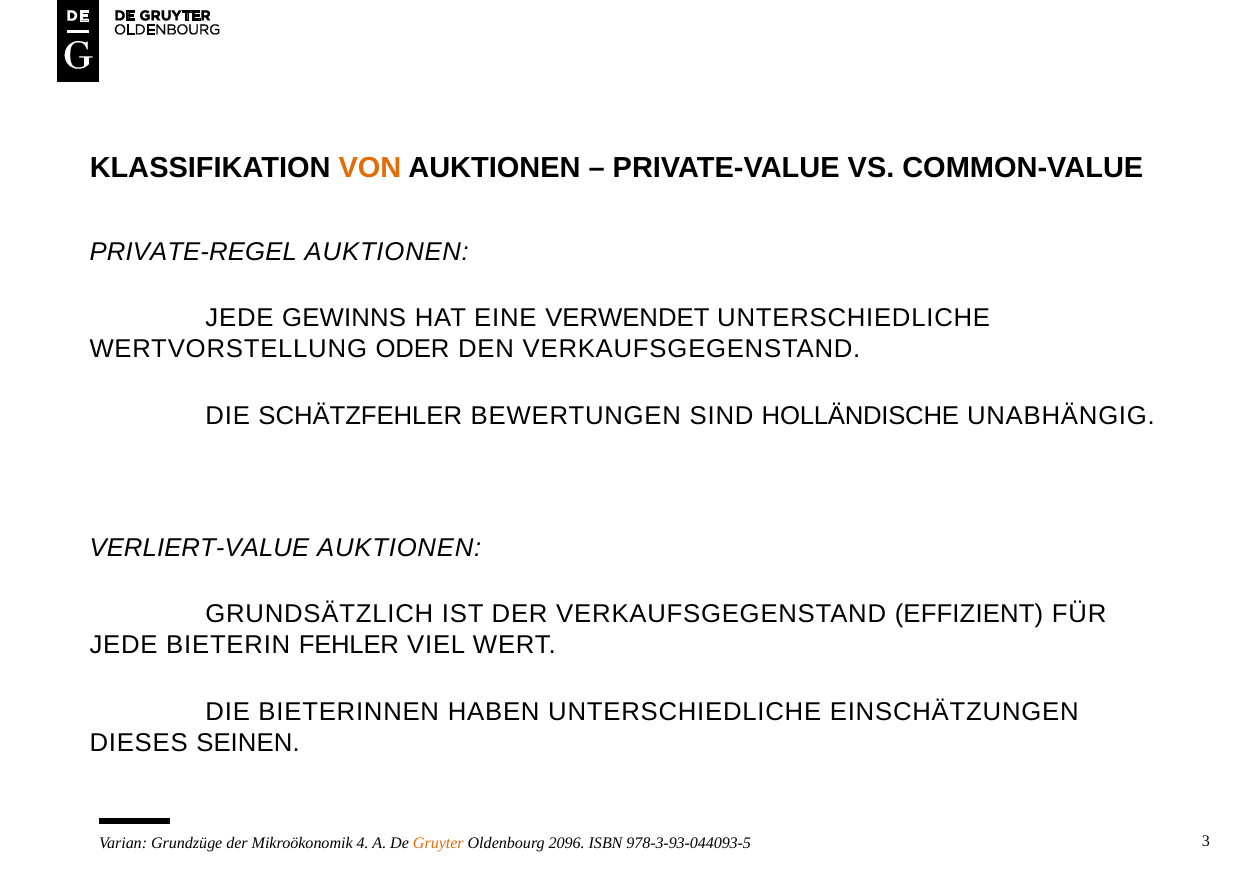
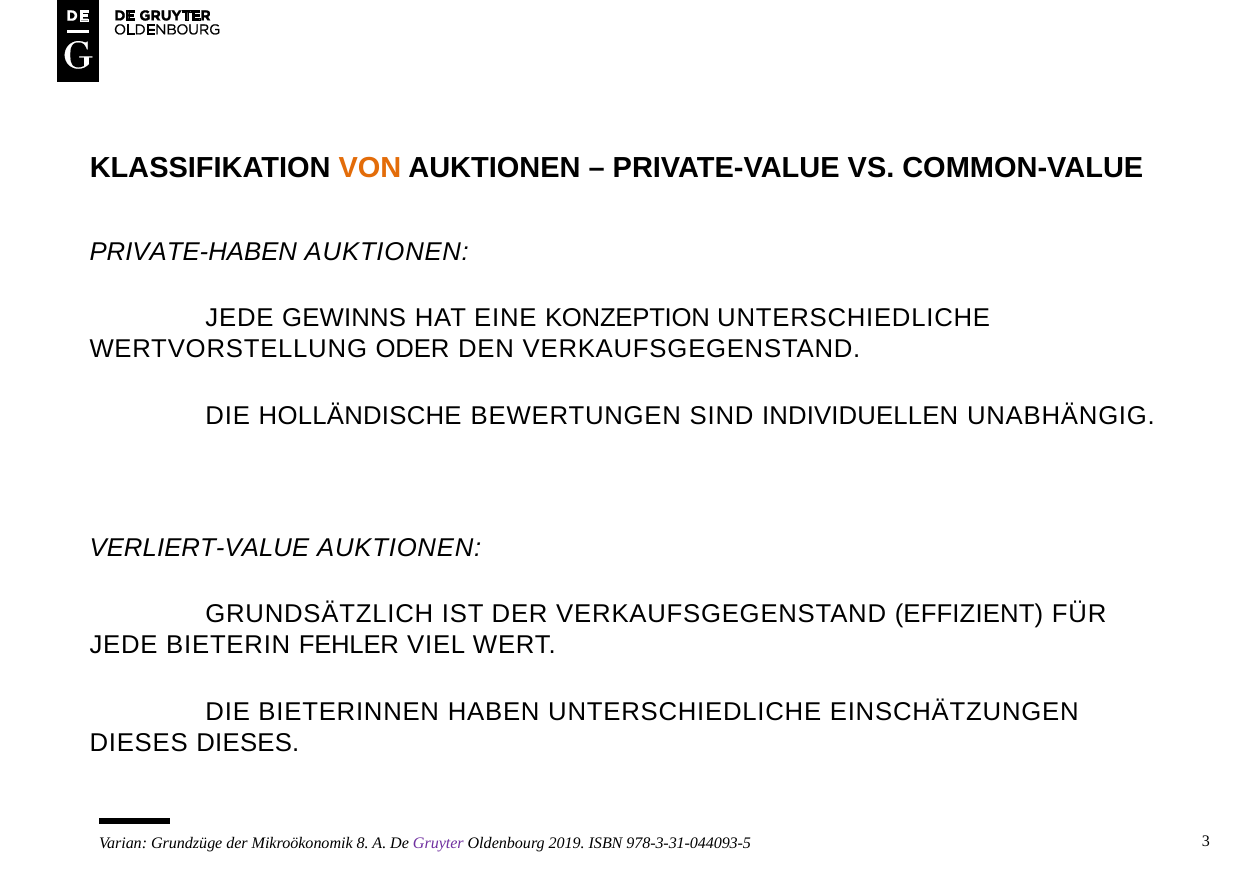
PRIVATE-REGEL: PRIVATE-REGEL -> PRIVATE-HABEN
VERWENDET: VERWENDET -> KONZEPTION
SCHÄTZFEHLER: SCHÄTZFEHLER -> HOLLÄNDISCHE
HOLLÄNDISCHE: HOLLÄNDISCHE -> INDIVIDUELLEN
DIESES SEINEN: SEINEN -> DIESES
4: 4 -> 8
Gruyter colour: orange -> purple
2096: 2096 -> 2019
978-3-93-044093-5: 978-3-93-044093-5 -> 978-3-31-044093-5
